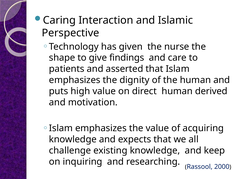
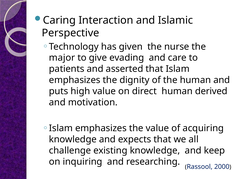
shape: shape -> major
findings: findings -> evading
